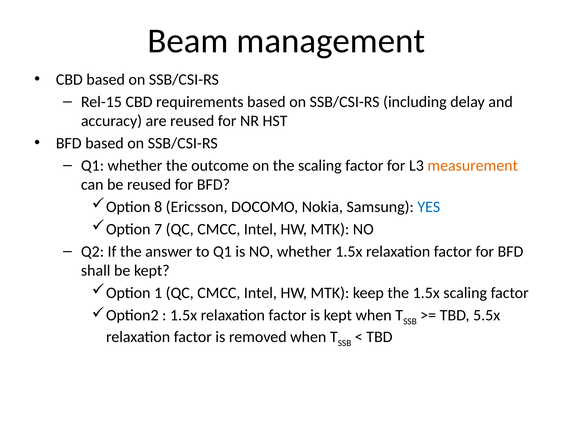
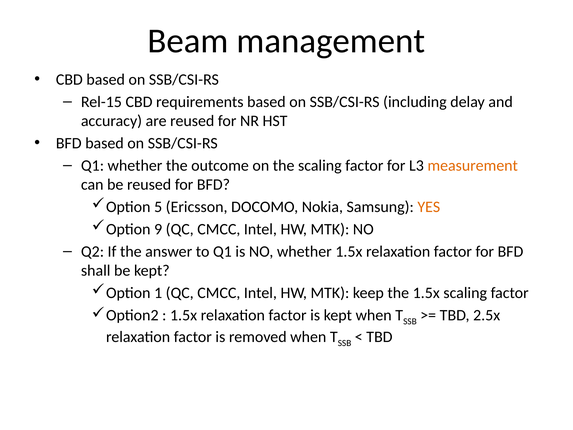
8: 8 -> 5
YES colour: blue -> orange
7: 7 -> 9
5.5x: 5.5x -> 2.5x
